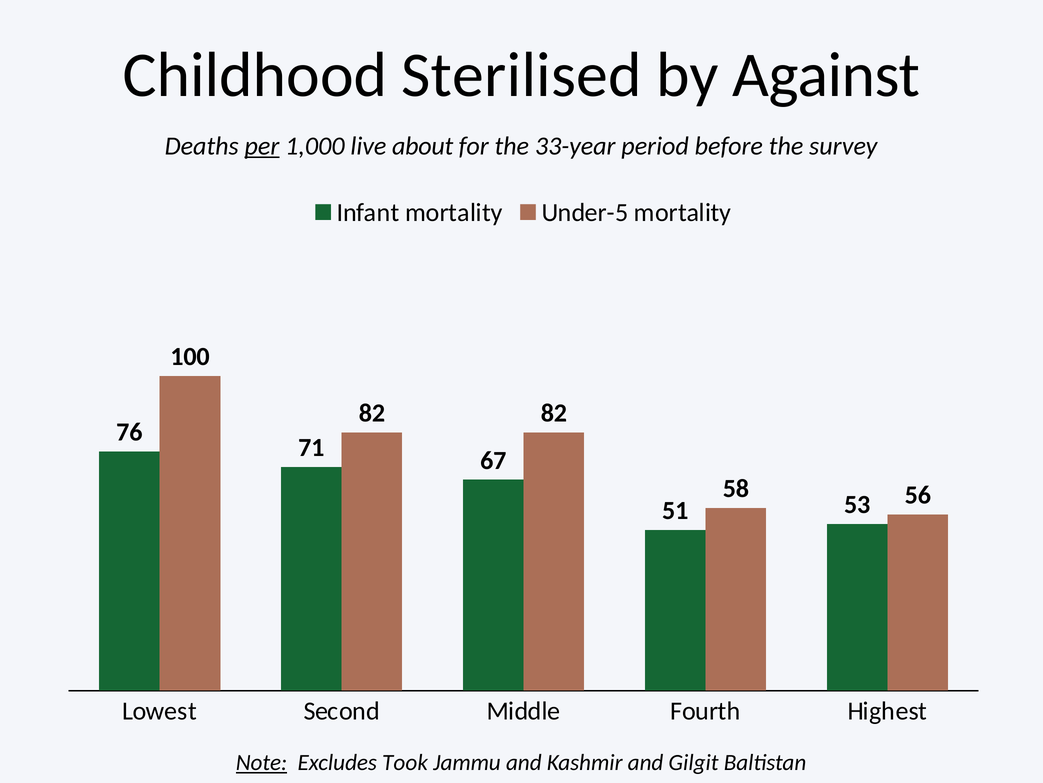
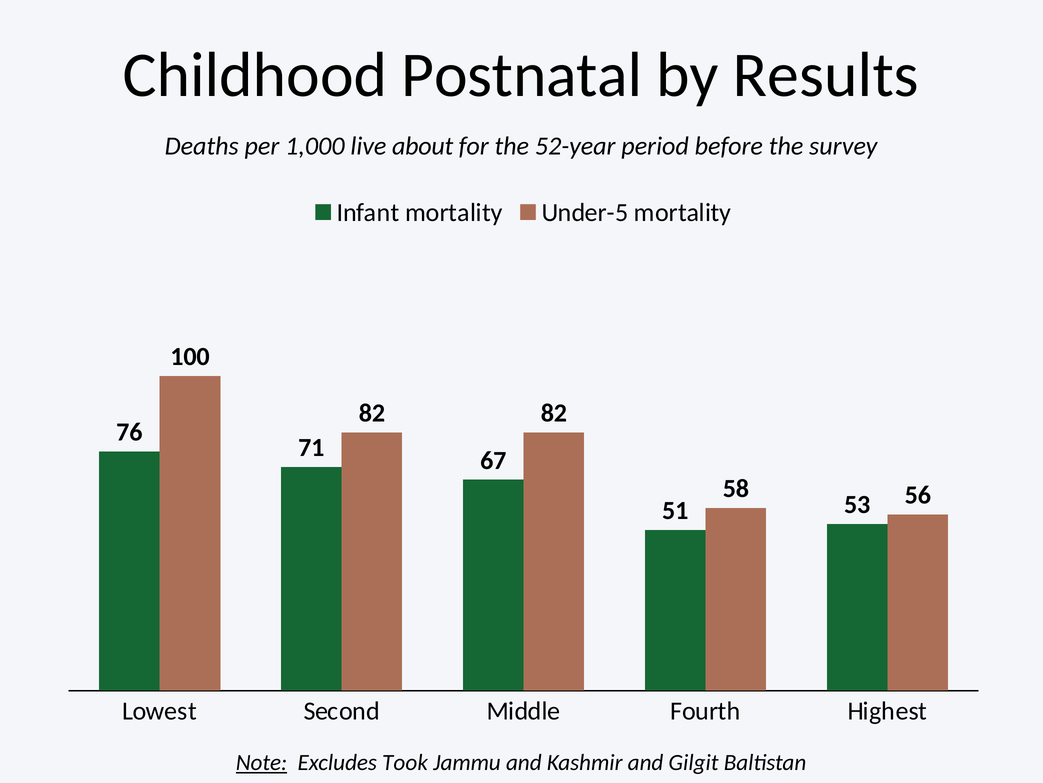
Sterilised: Sterilised -> Postnatal
Against: Against -> Results
per underline: present -> none
33-year: 33-year -> 52-year
